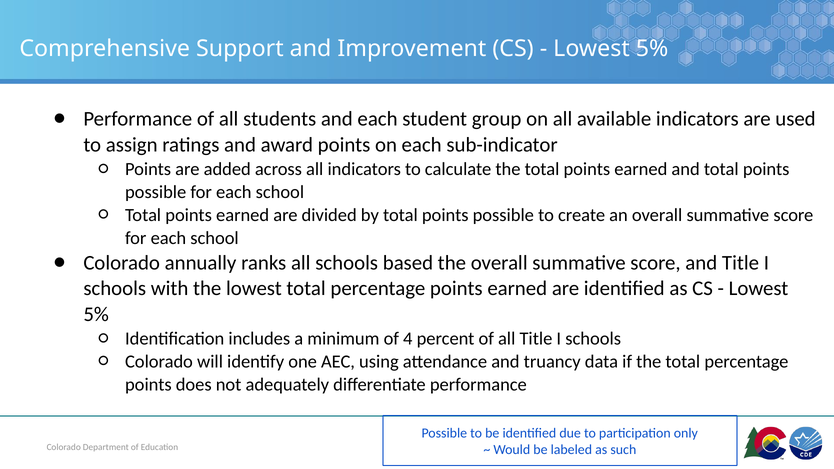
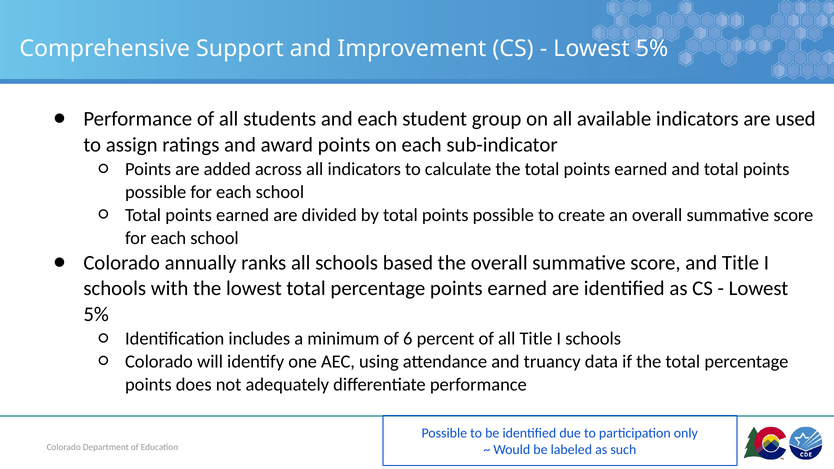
4: 4 -> 6
